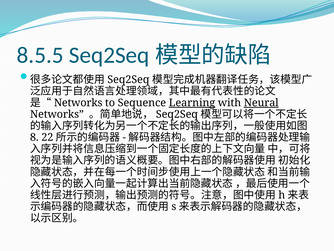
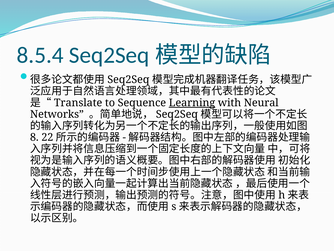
8.5.5: 8.5.5 -> 8.5.4
Networks at (78, 103): Networks -> Translate
Neural underline: present -> none
